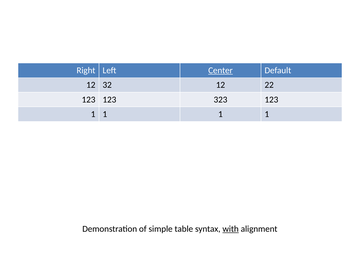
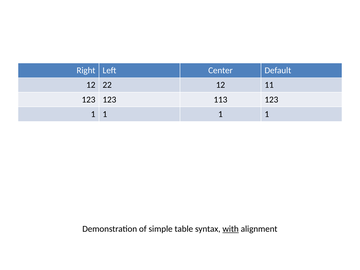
Center underline: present -> none
32: 32 -> 22
22: 22 -> 11
323: 323 -> 113
